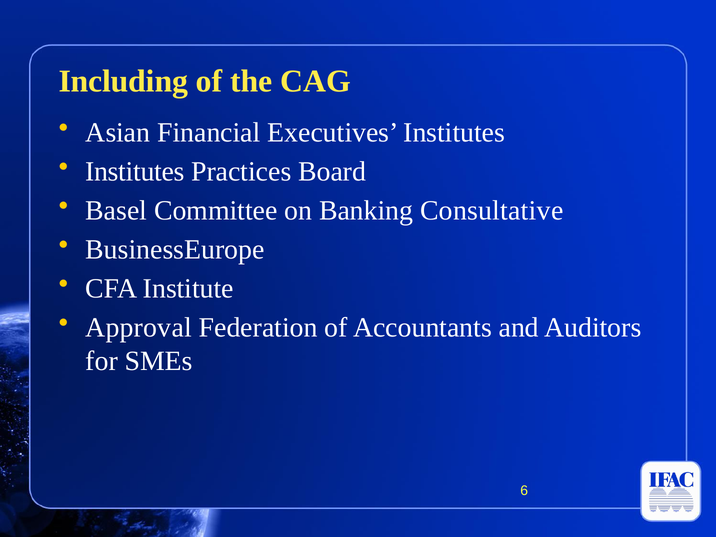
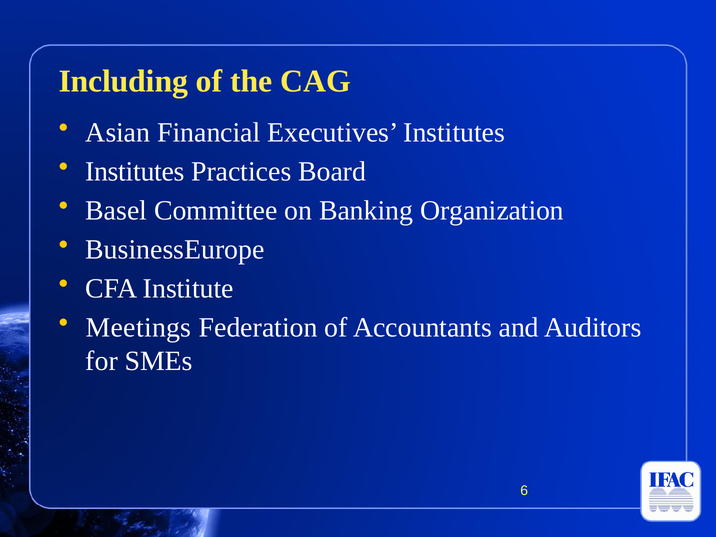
Consultative: Consultative -> Organization
Approval: Approval -> Meetings
